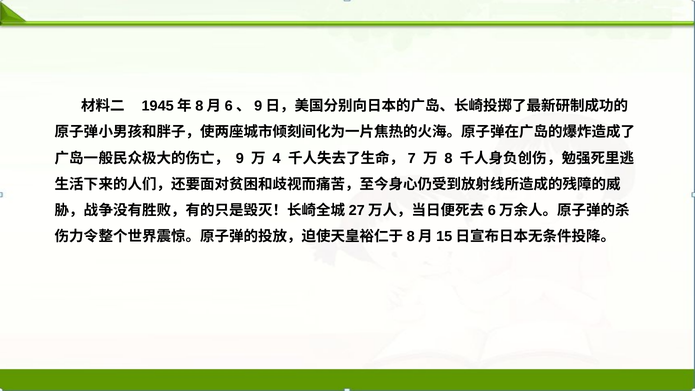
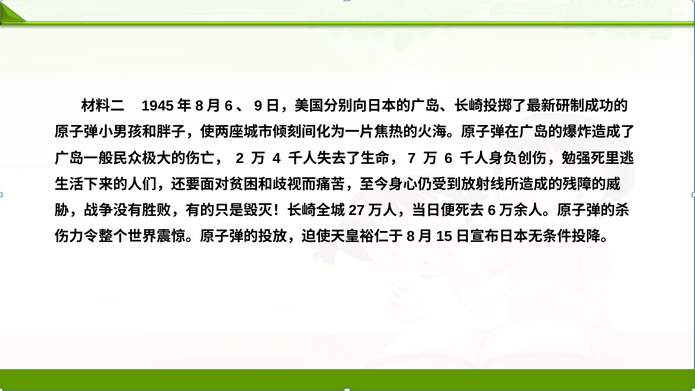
9: 9 -> 2
8: 8 -> 6
